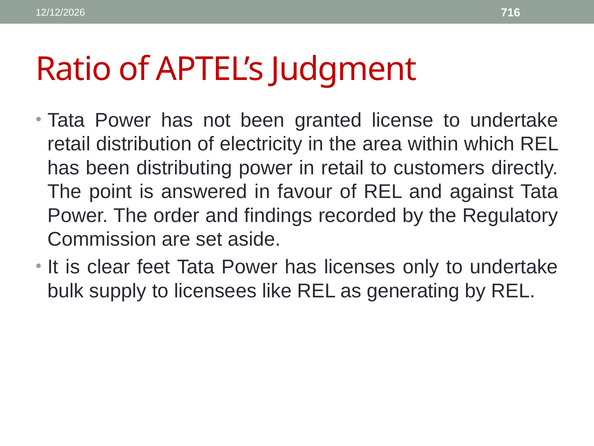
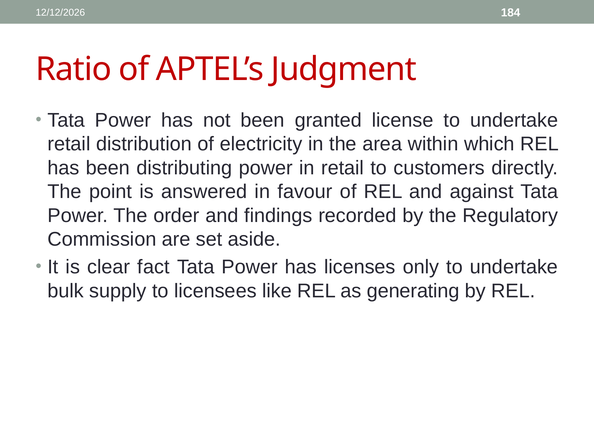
716: 716 -> 184
feet: feet -> fact
